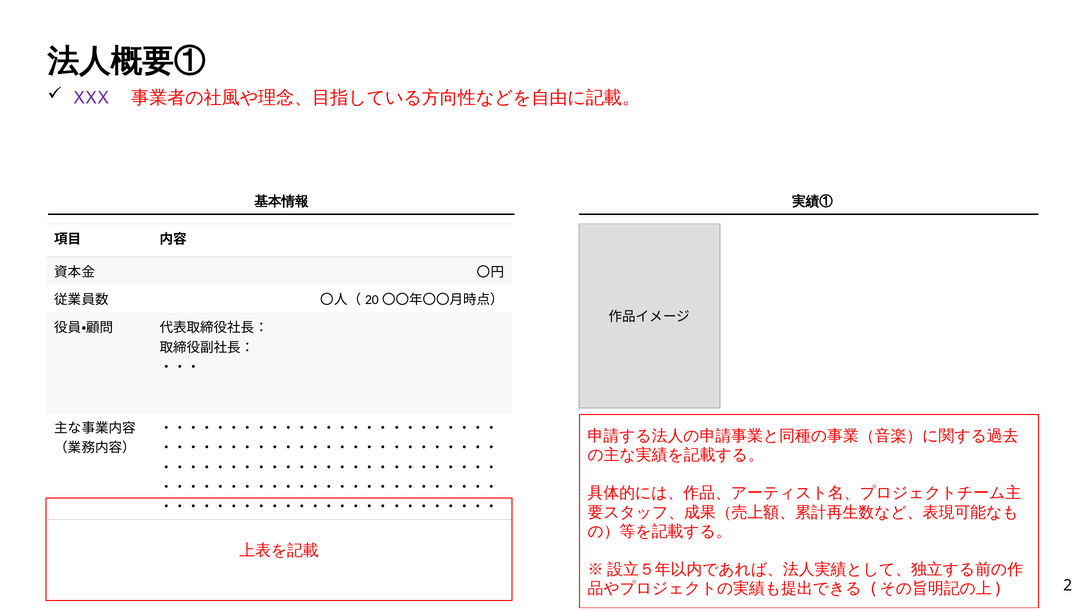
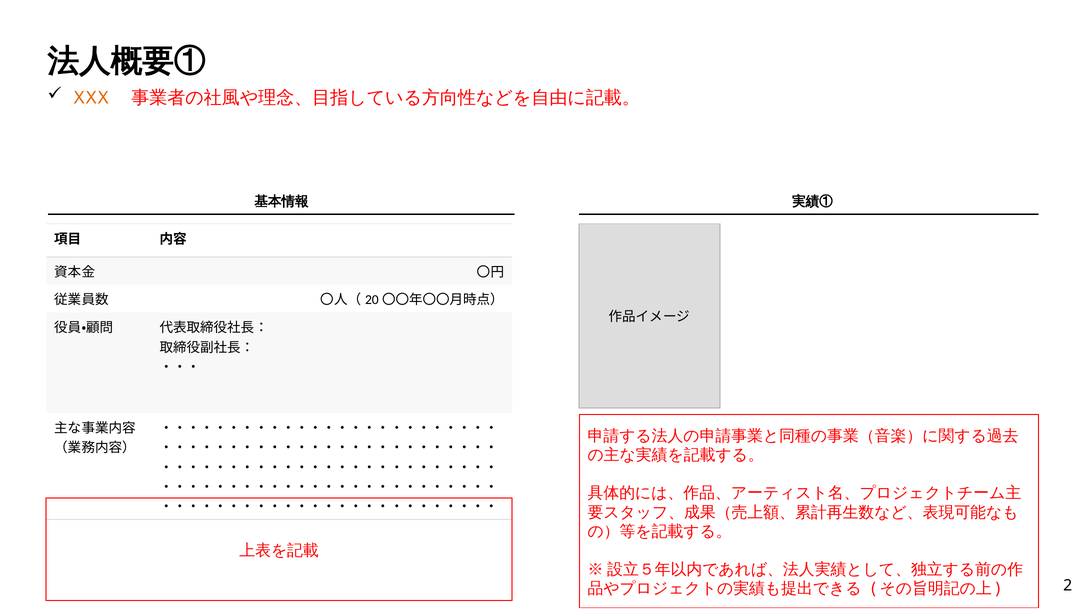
XXX colour: purple -> orange
